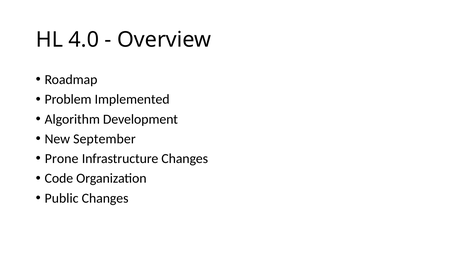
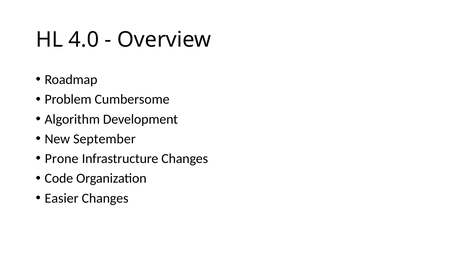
Implemented: Implemented -> Cumbersome
Public: Public -> Easier
